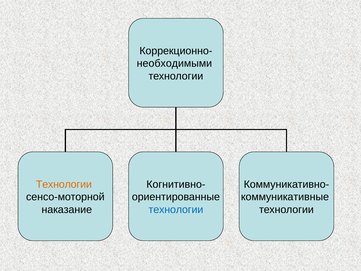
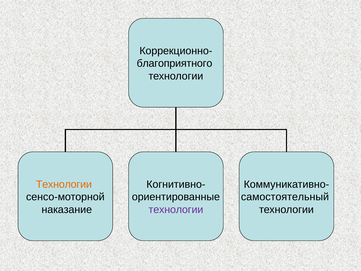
необходимыми: необходимыми -> благоприятного
коммуникативные: коммуникативные -> самостоятельный
технологии at (176, 209) colour: blue -> purple
